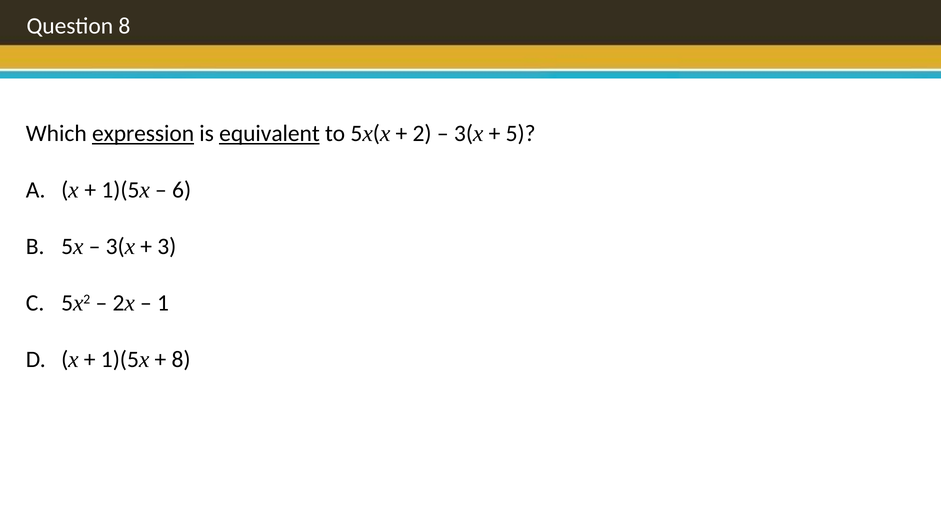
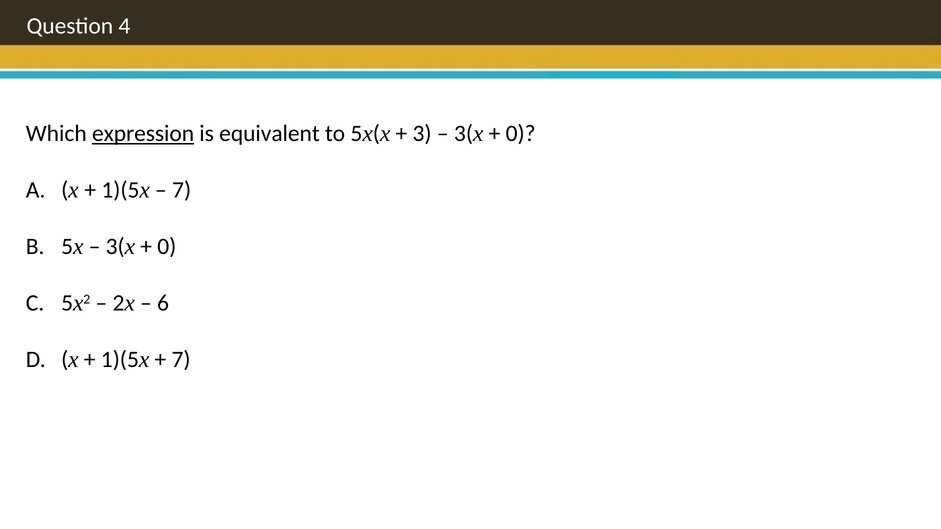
Question 8: 8 -> 4
equivalent underline: present -> none
2: 2 -> 3
5 at (521, 134): 5 -> 0
6 at (182, 190): 6 -> 7
3 at (167, 247): 3 -> 0
1: 1 -> 6
8 at (181, 360): 8 -> 7
